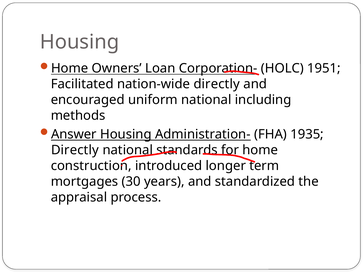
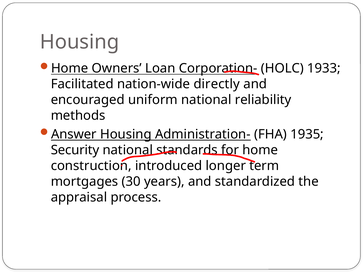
1951: 1951 -> 1933
including: including -> reliability
Directly at (75, 150): Directly -> Security
